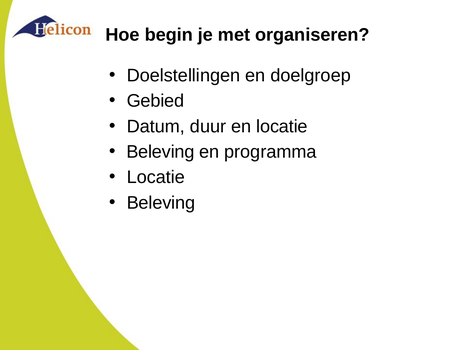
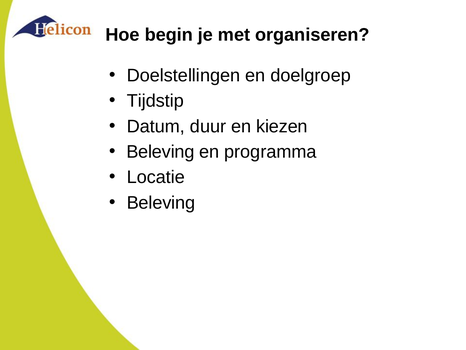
Gebied: Gebied -> Tijdstip
en locatie: locatie -> kiezen
